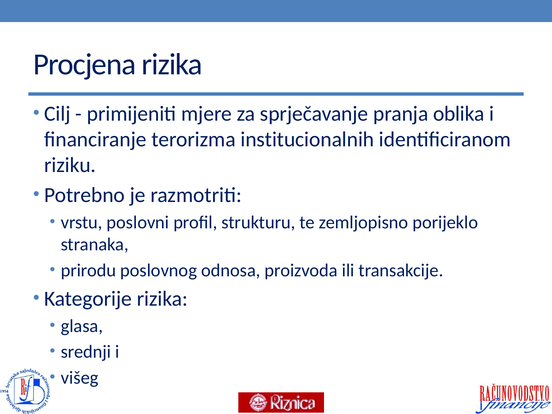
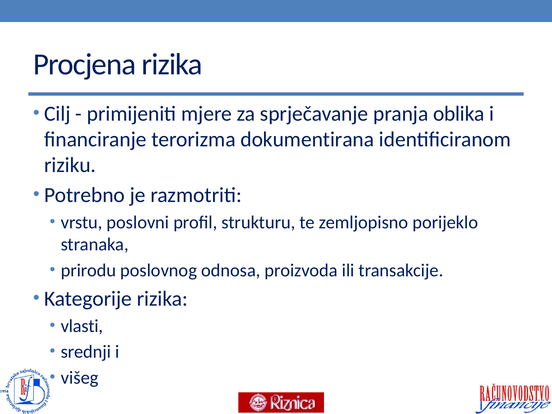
institucionalnih: institucionalnih -> dokumentirana
glasa: glasa -> vlasti
